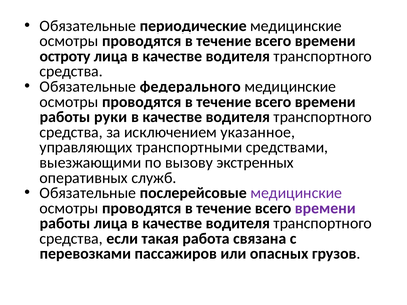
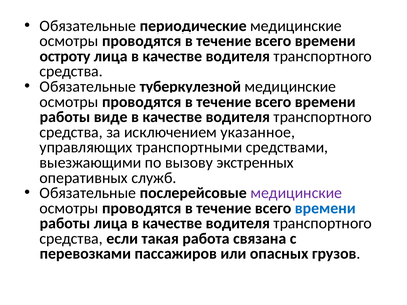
федерального: федерального -> туберкулезной
руки: руки -> виде
времени at (325, 208) colour: purple -> blue
